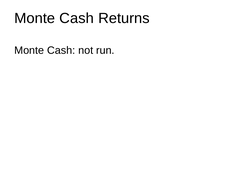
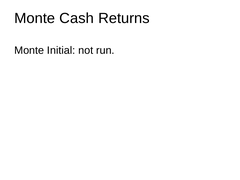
Cash at (61, 50): Cash -> Initial
